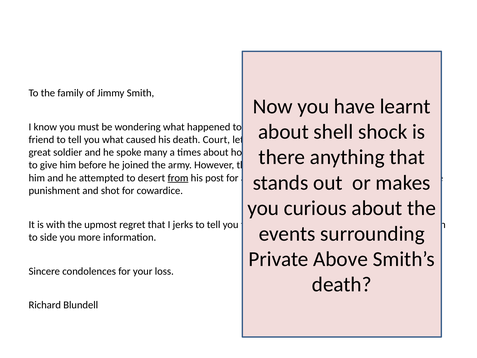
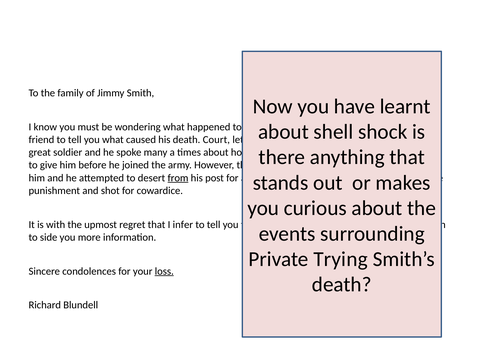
jerks: jerks -> infer
Above: Above -> Trying
loss underline: none -> present
